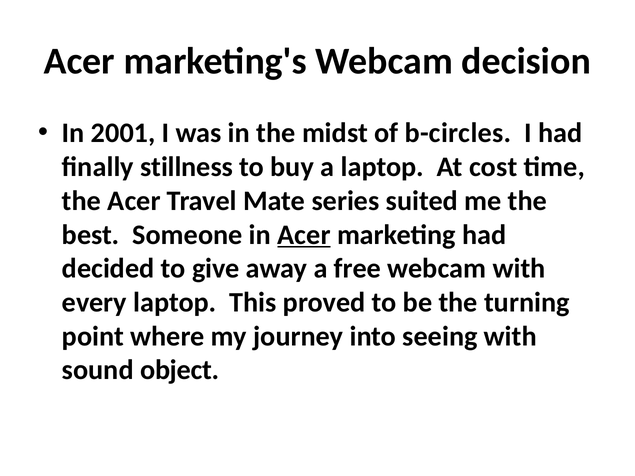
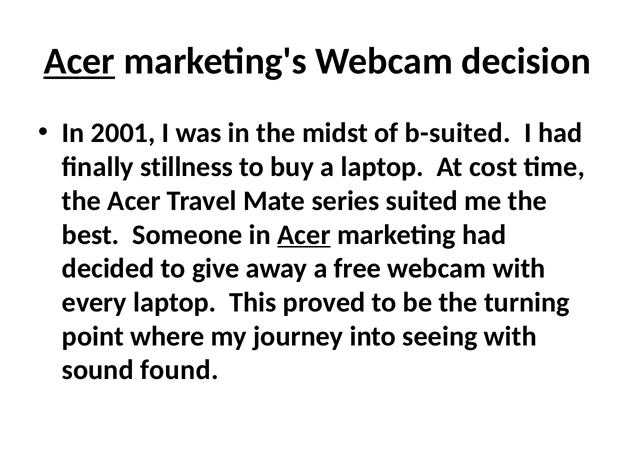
Acer at (79, 61) underline: none -> present
b-circles: b-circles -> b-suited
object: object -> found
